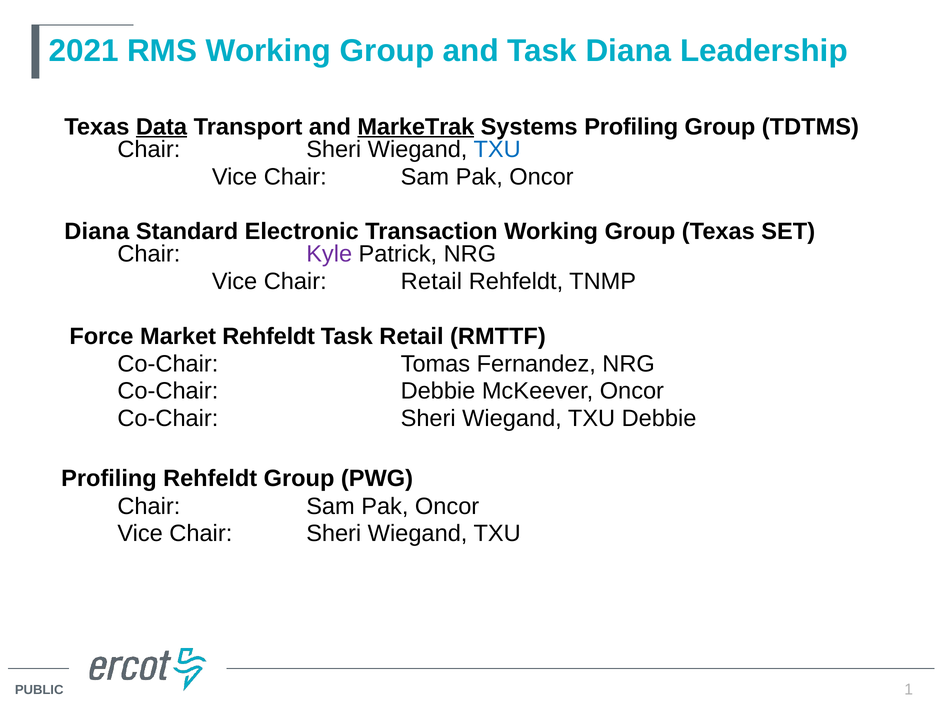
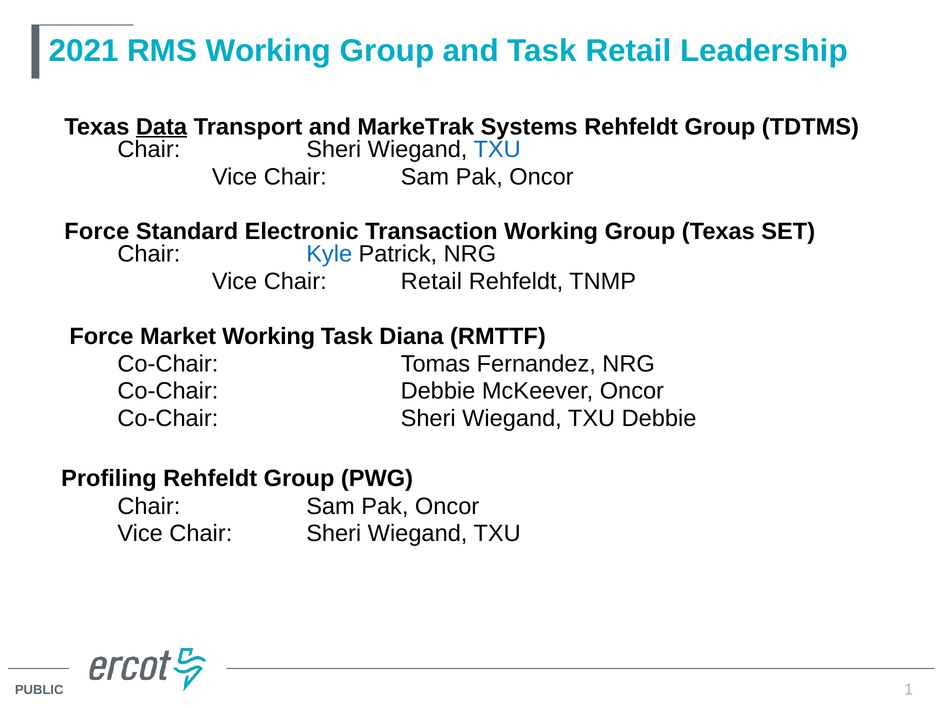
Task Diana: Diana -> Retail
MarkeTrak underline: present -> none
Systems Profiling: Profiling -> Rehfeldt
Diana at (97, 232): Diana -> Force
Kyle colour: purple -> blue
Market Rehfeldt: Rehfeldt -> Working
Task Retail: Retail -> Diana
